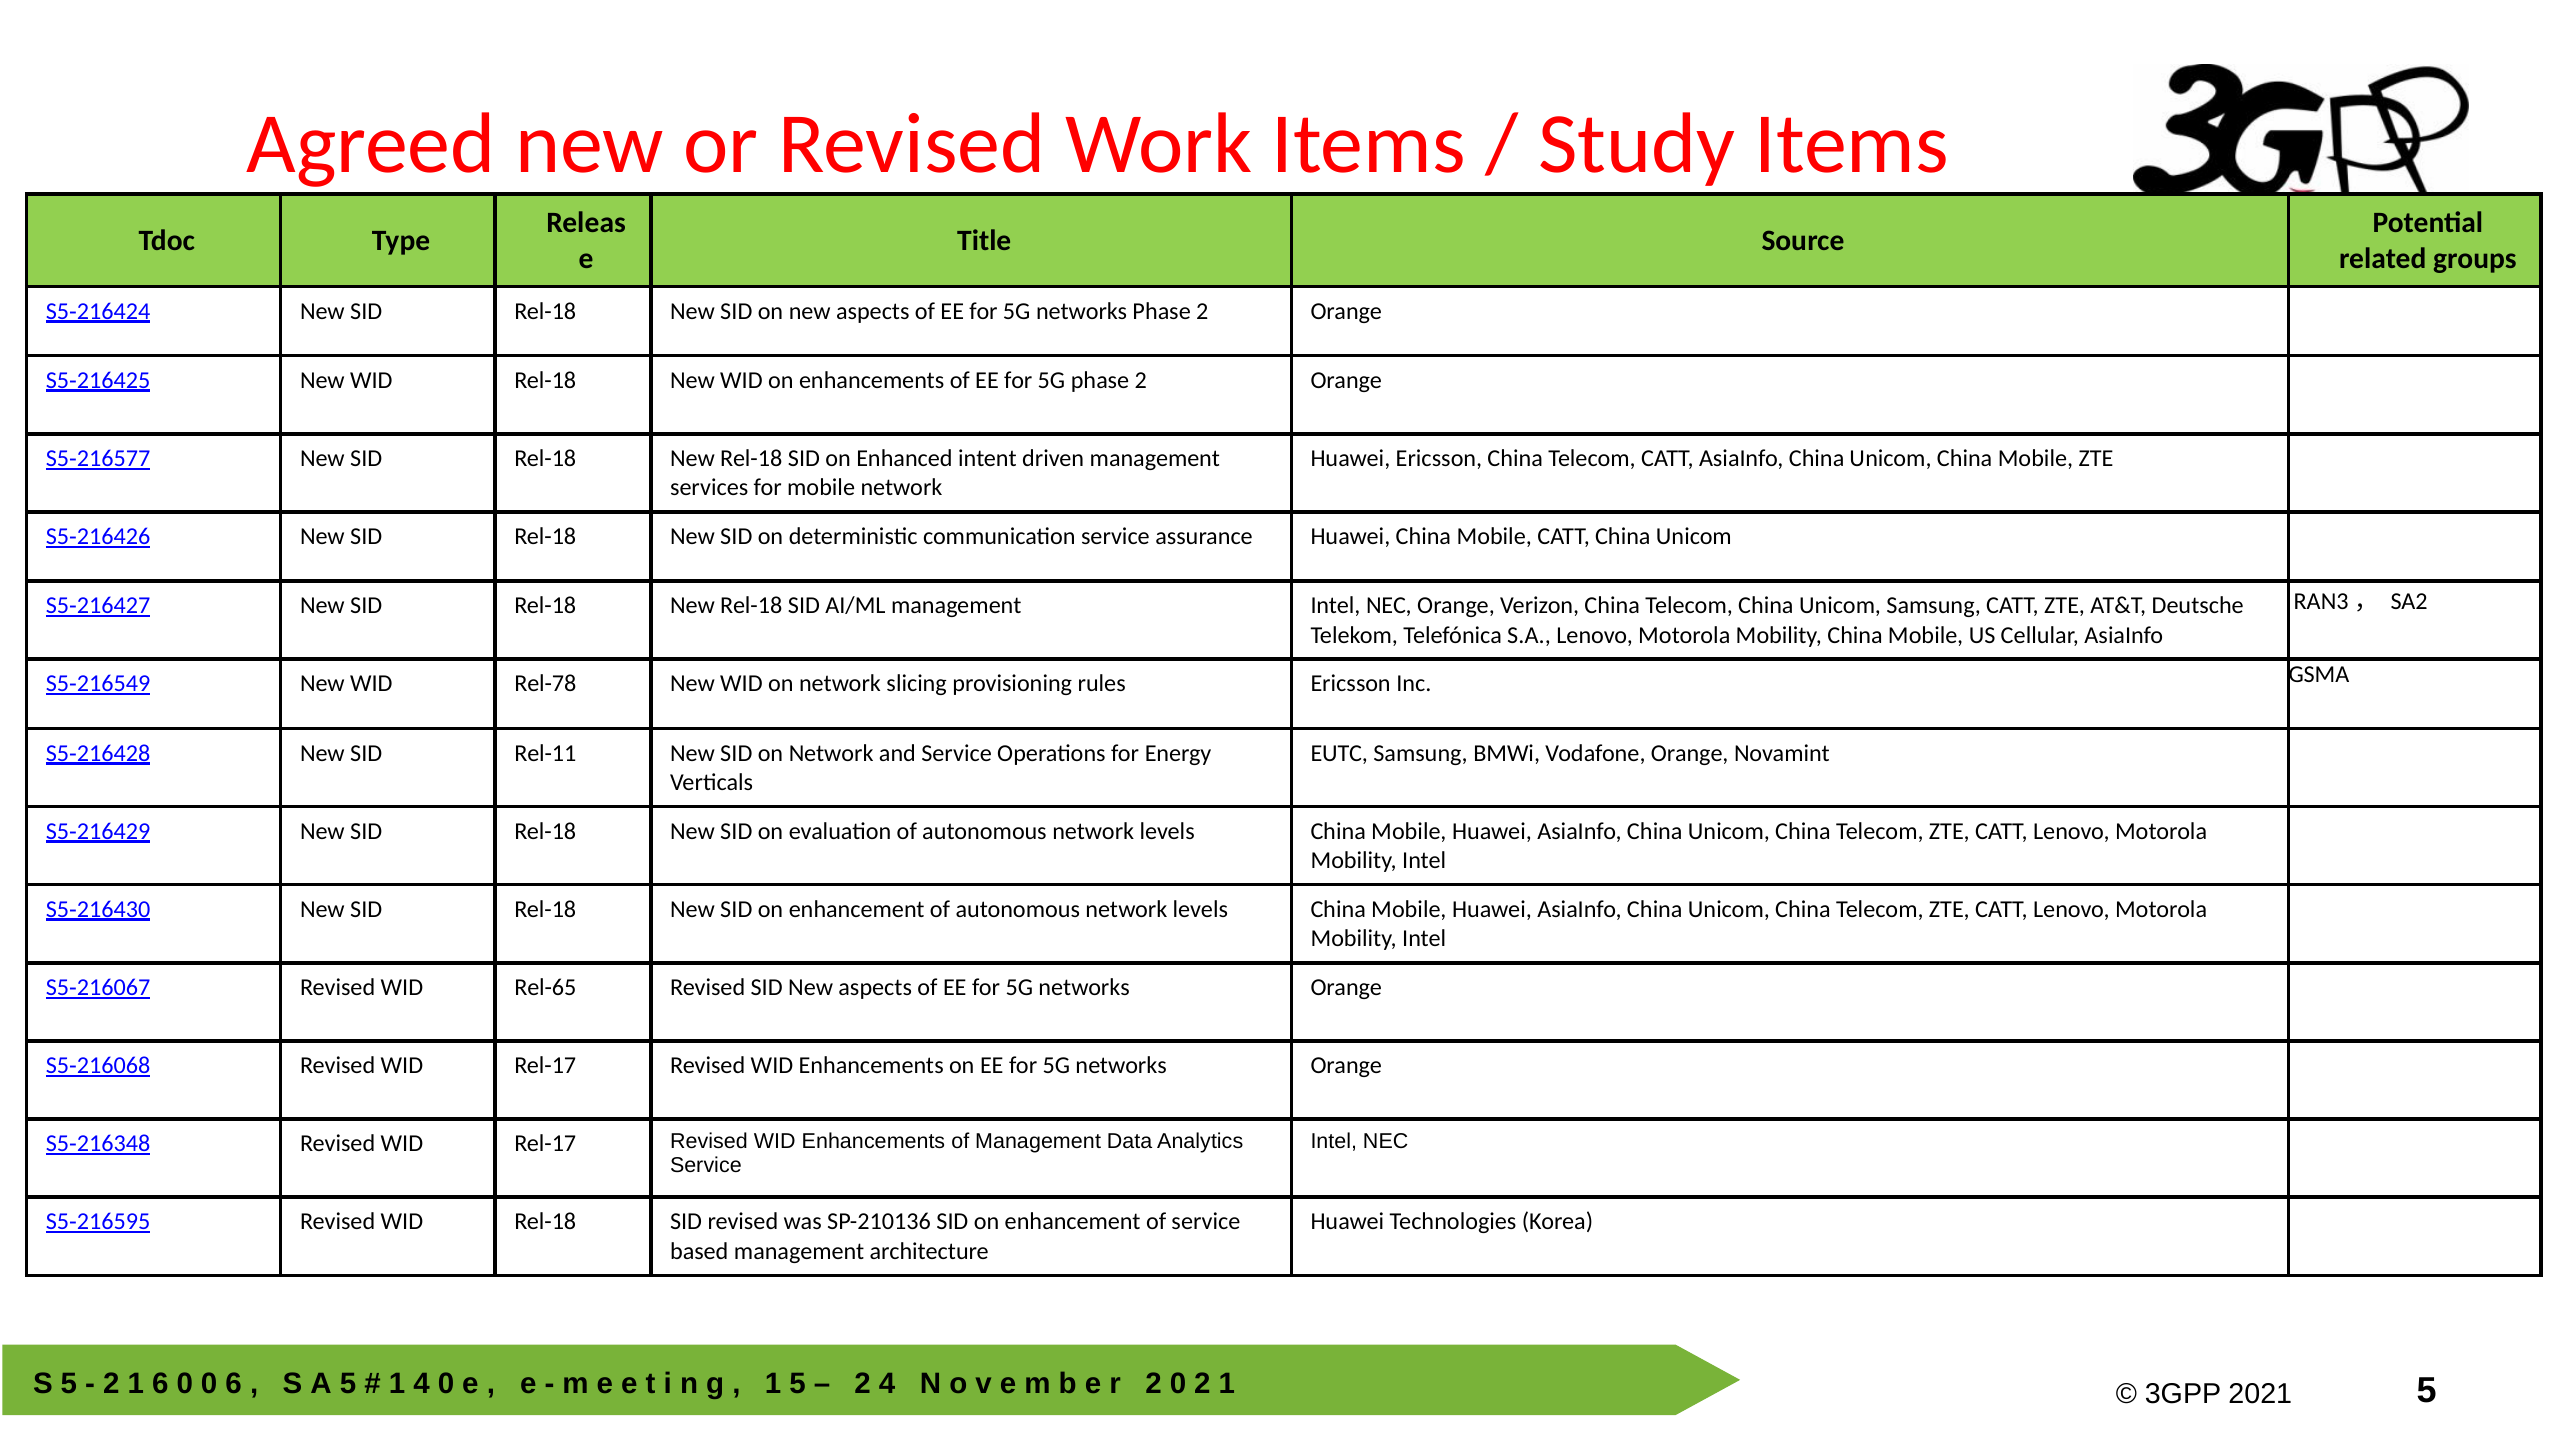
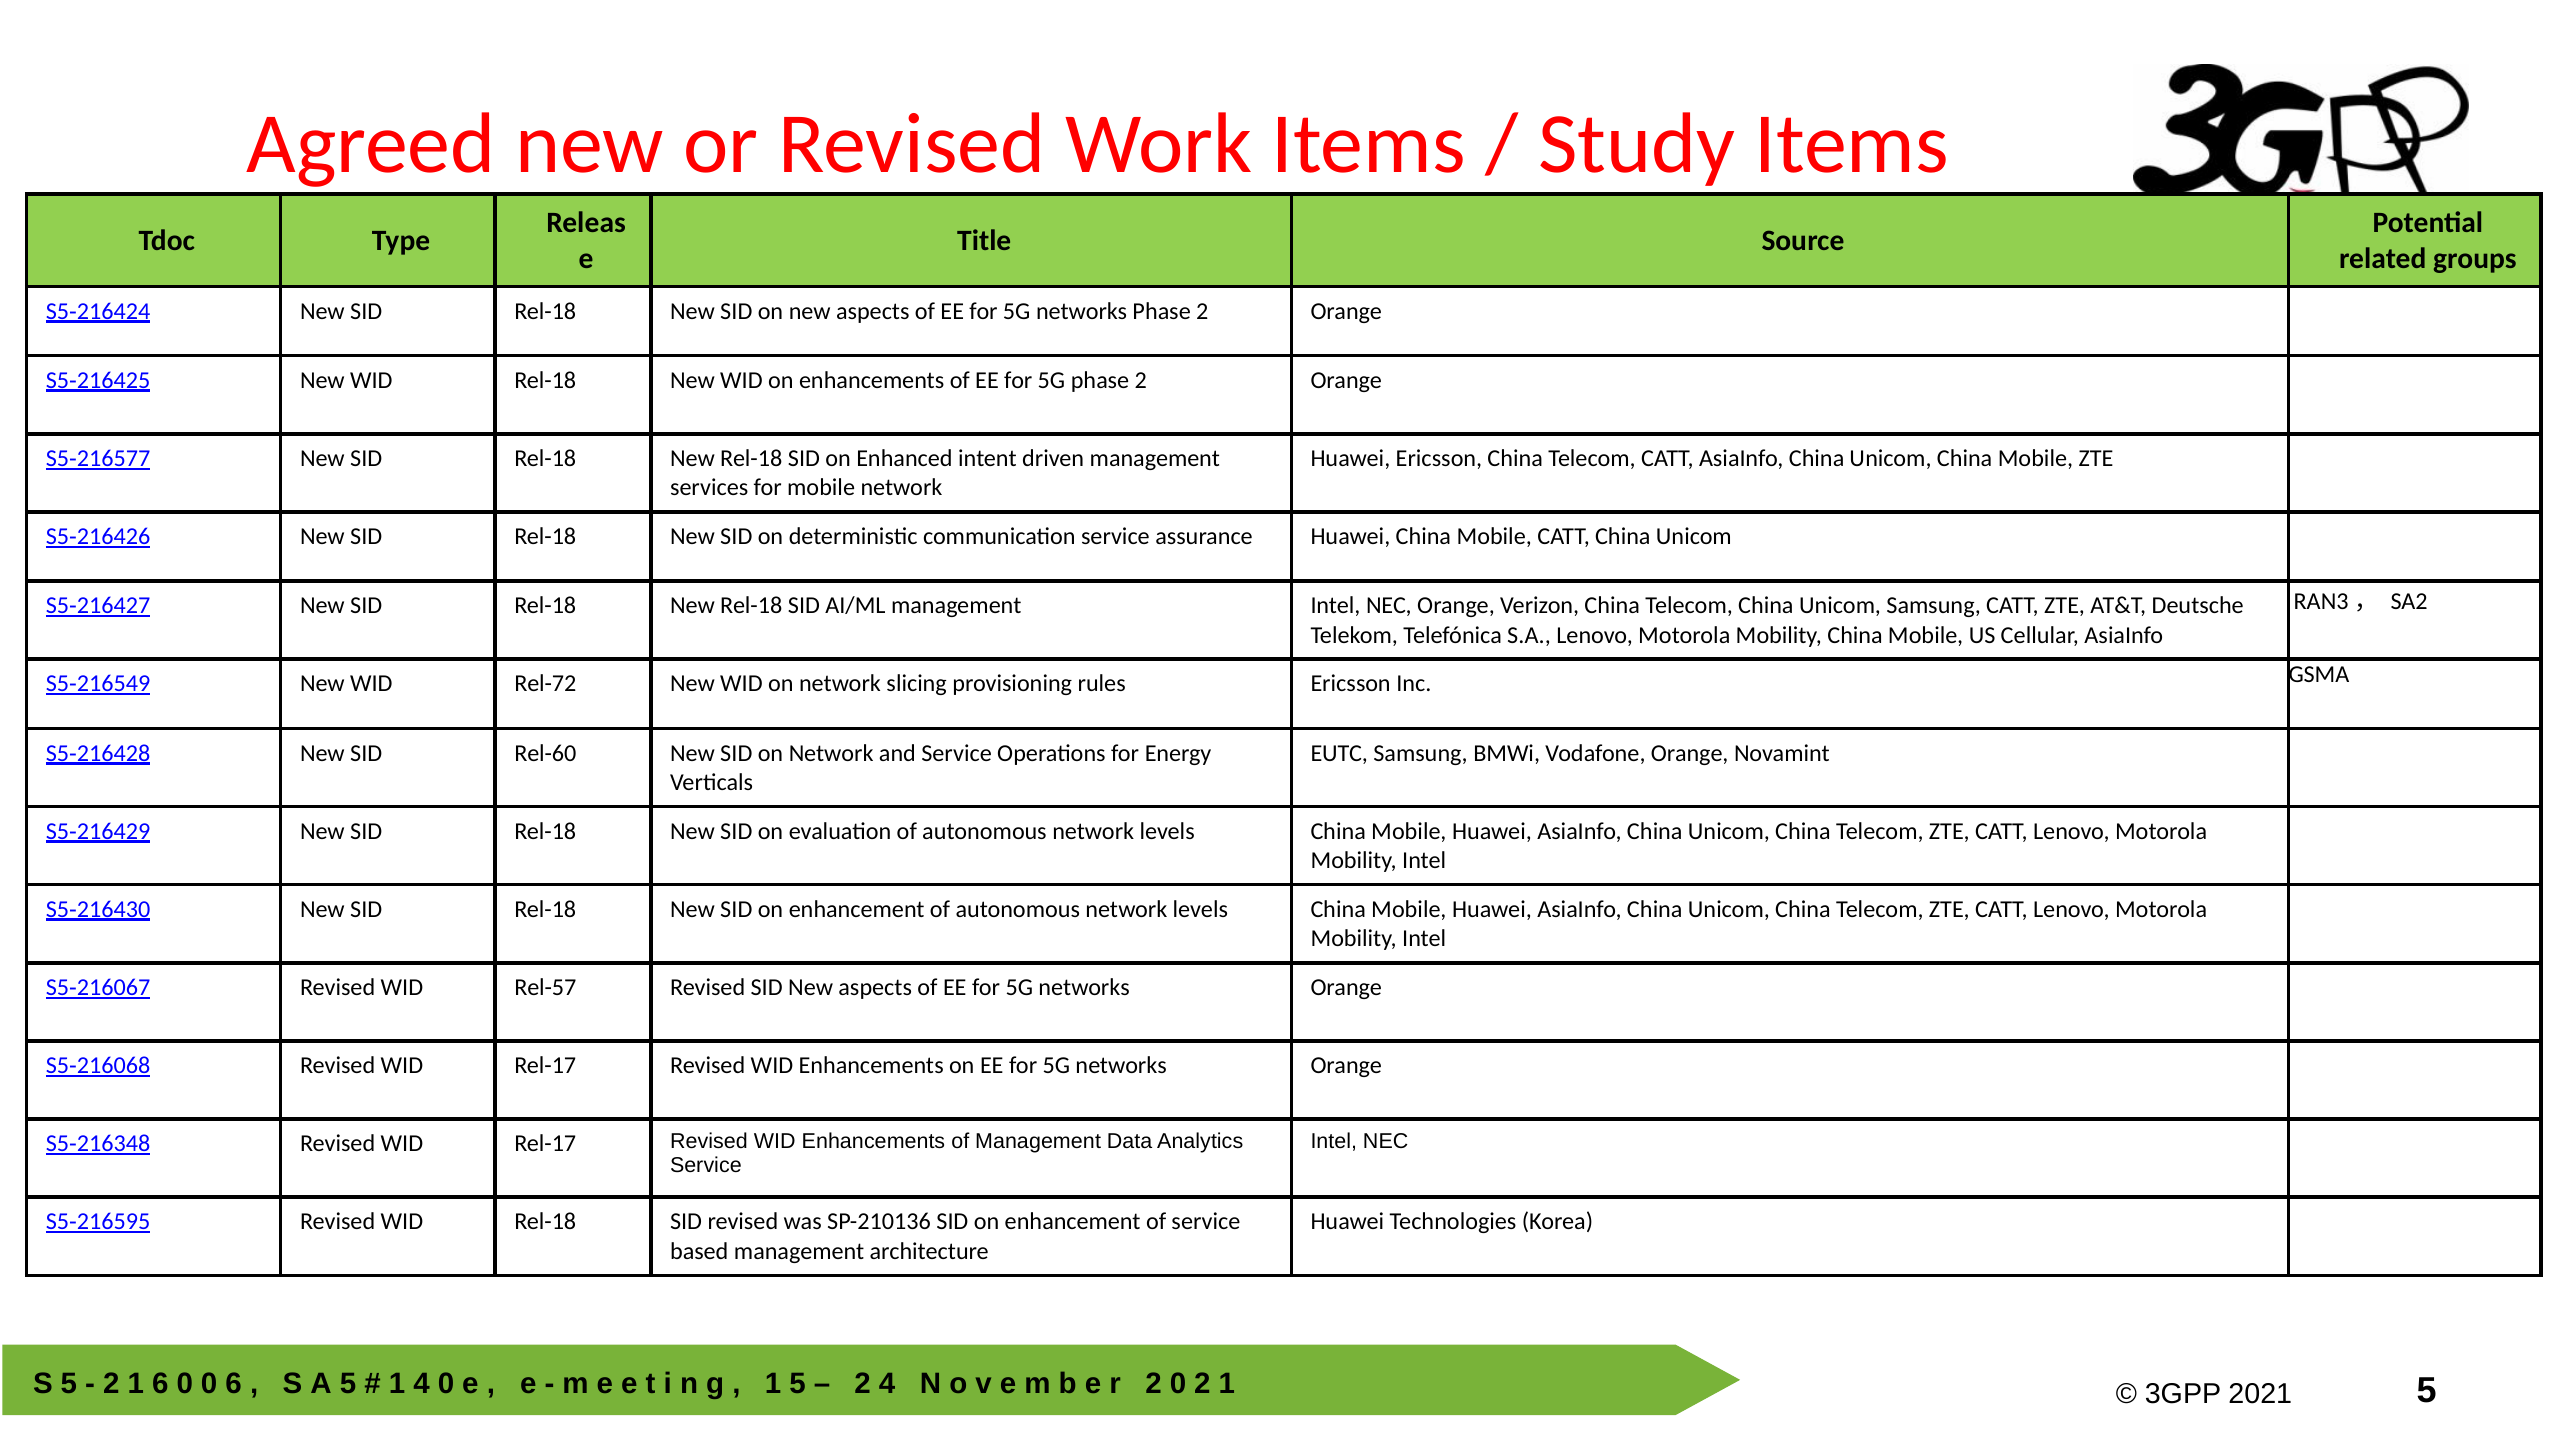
Rel-78: Rel-78 -> Rel-72
Rel-11: Rel-11 -> Rel-60
Rel-65: Rel-65 -> Rel-57
